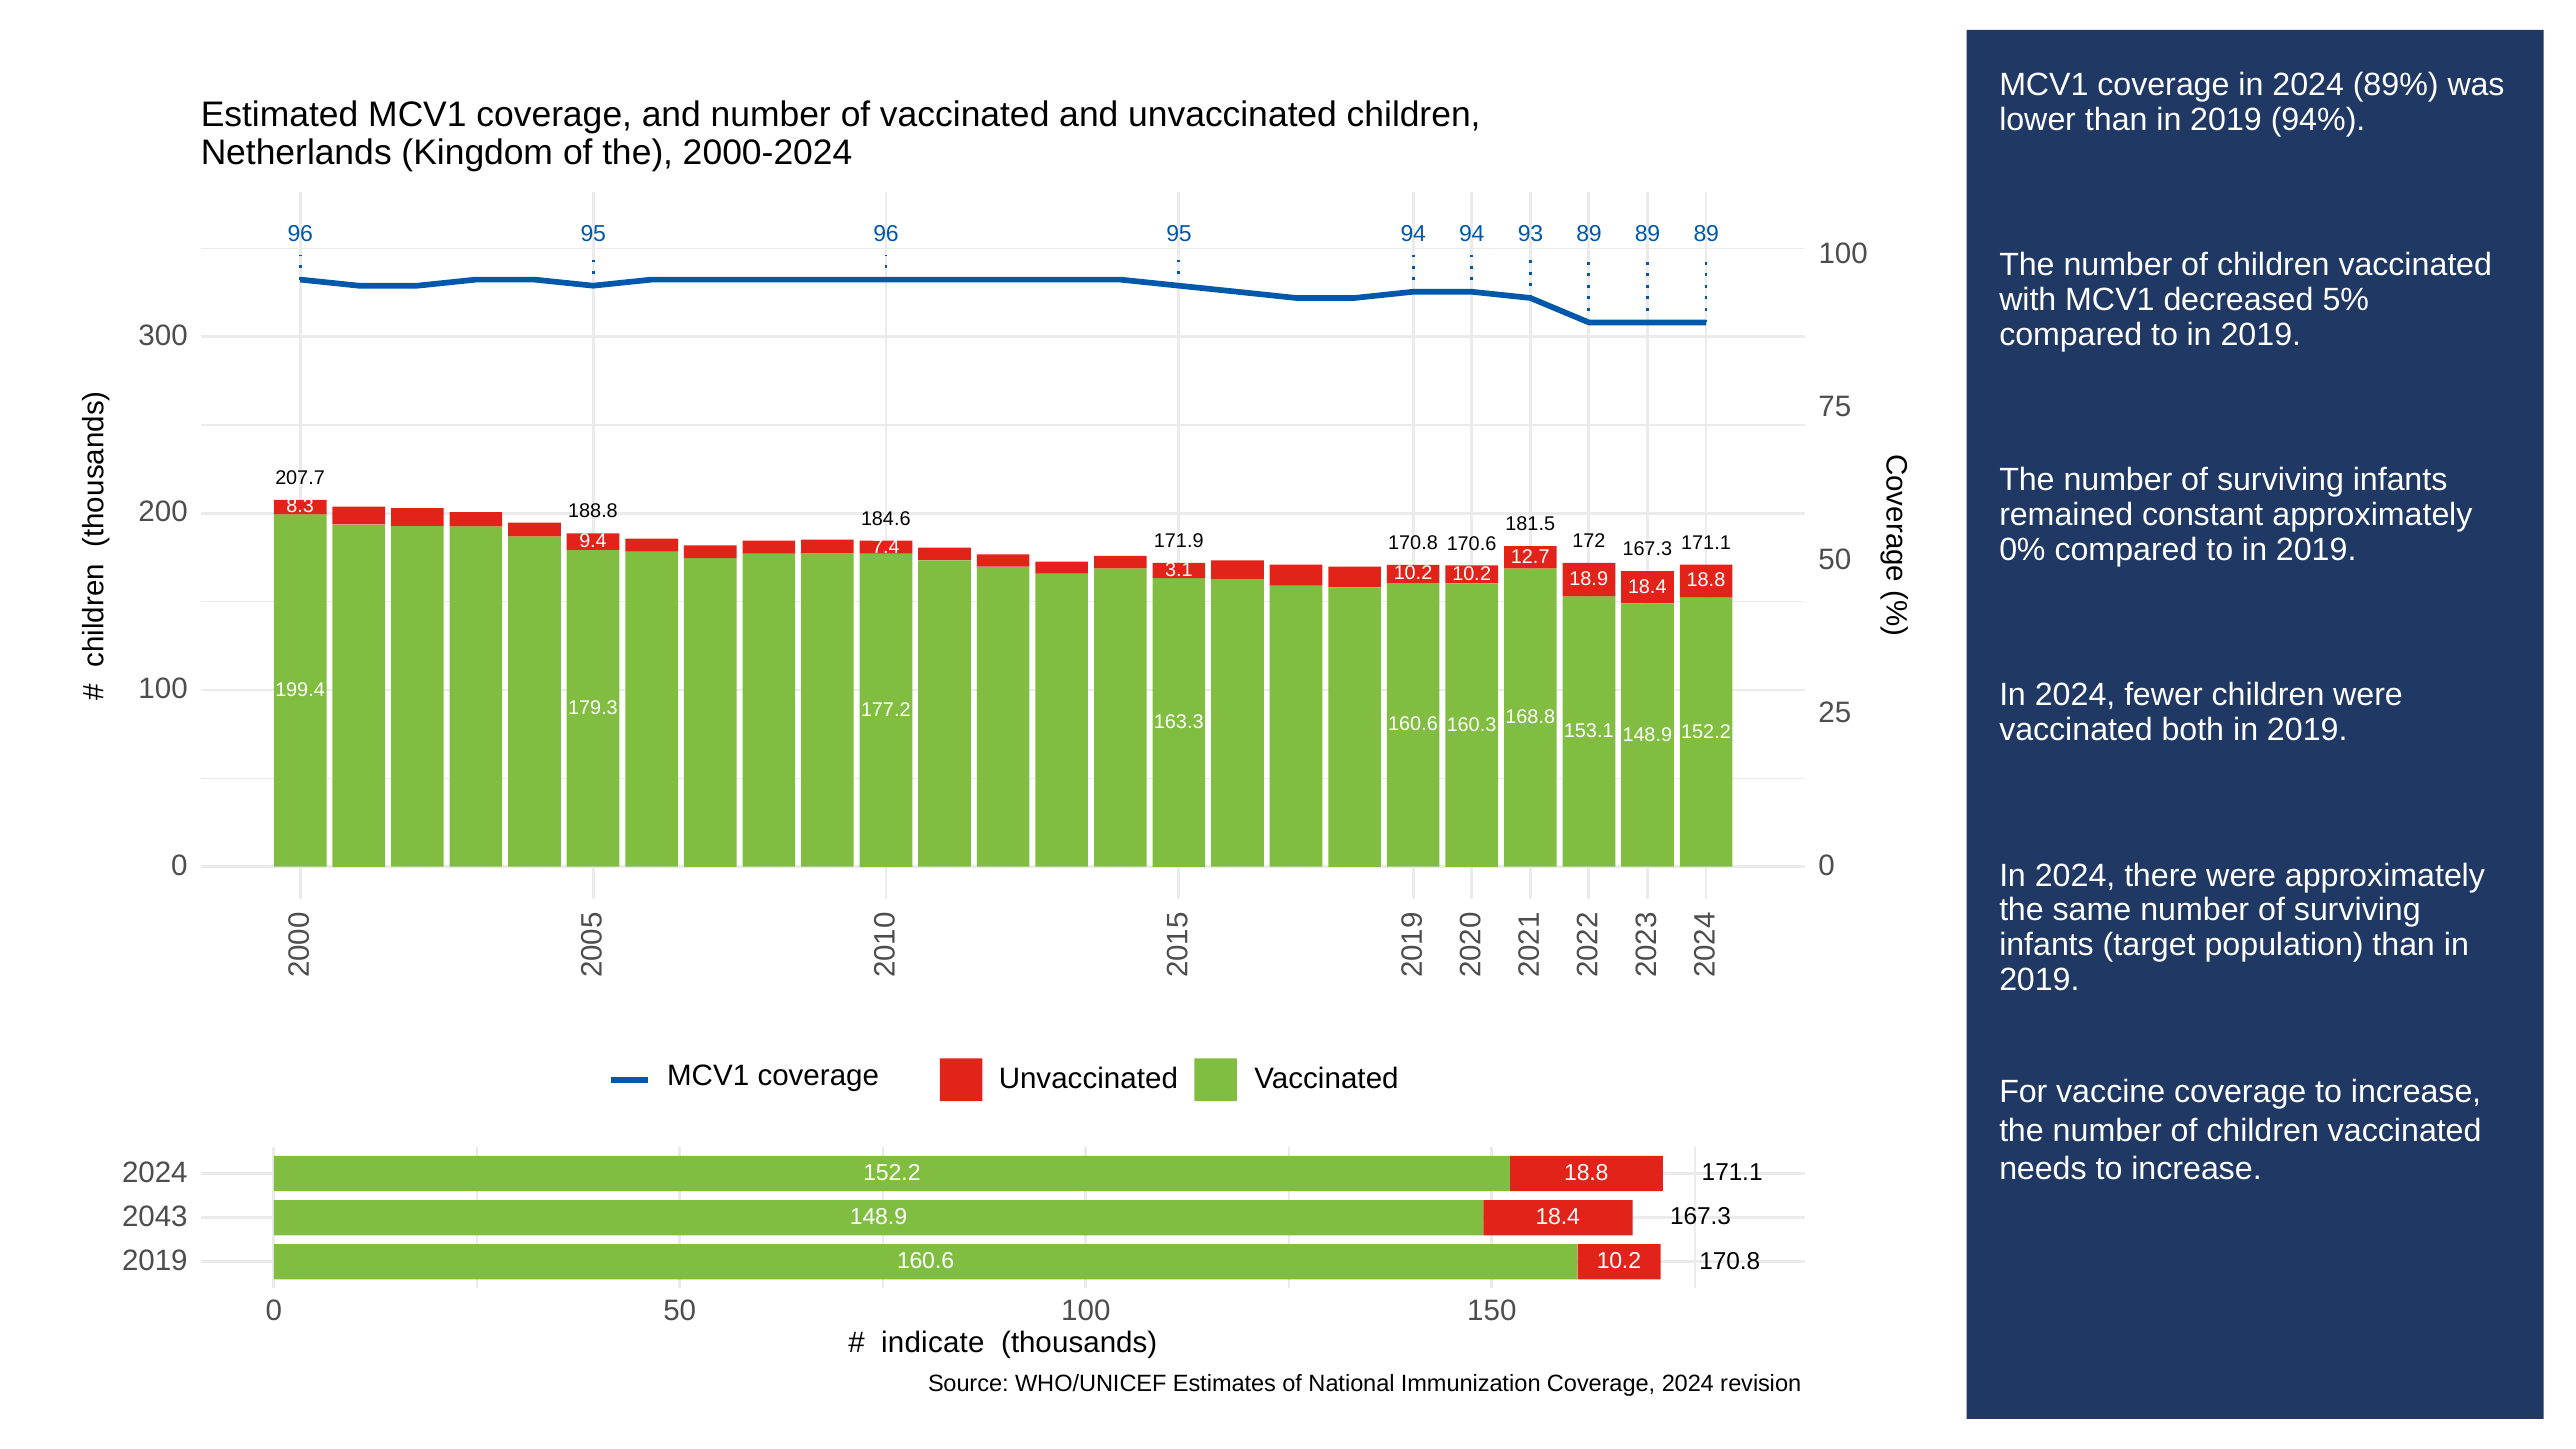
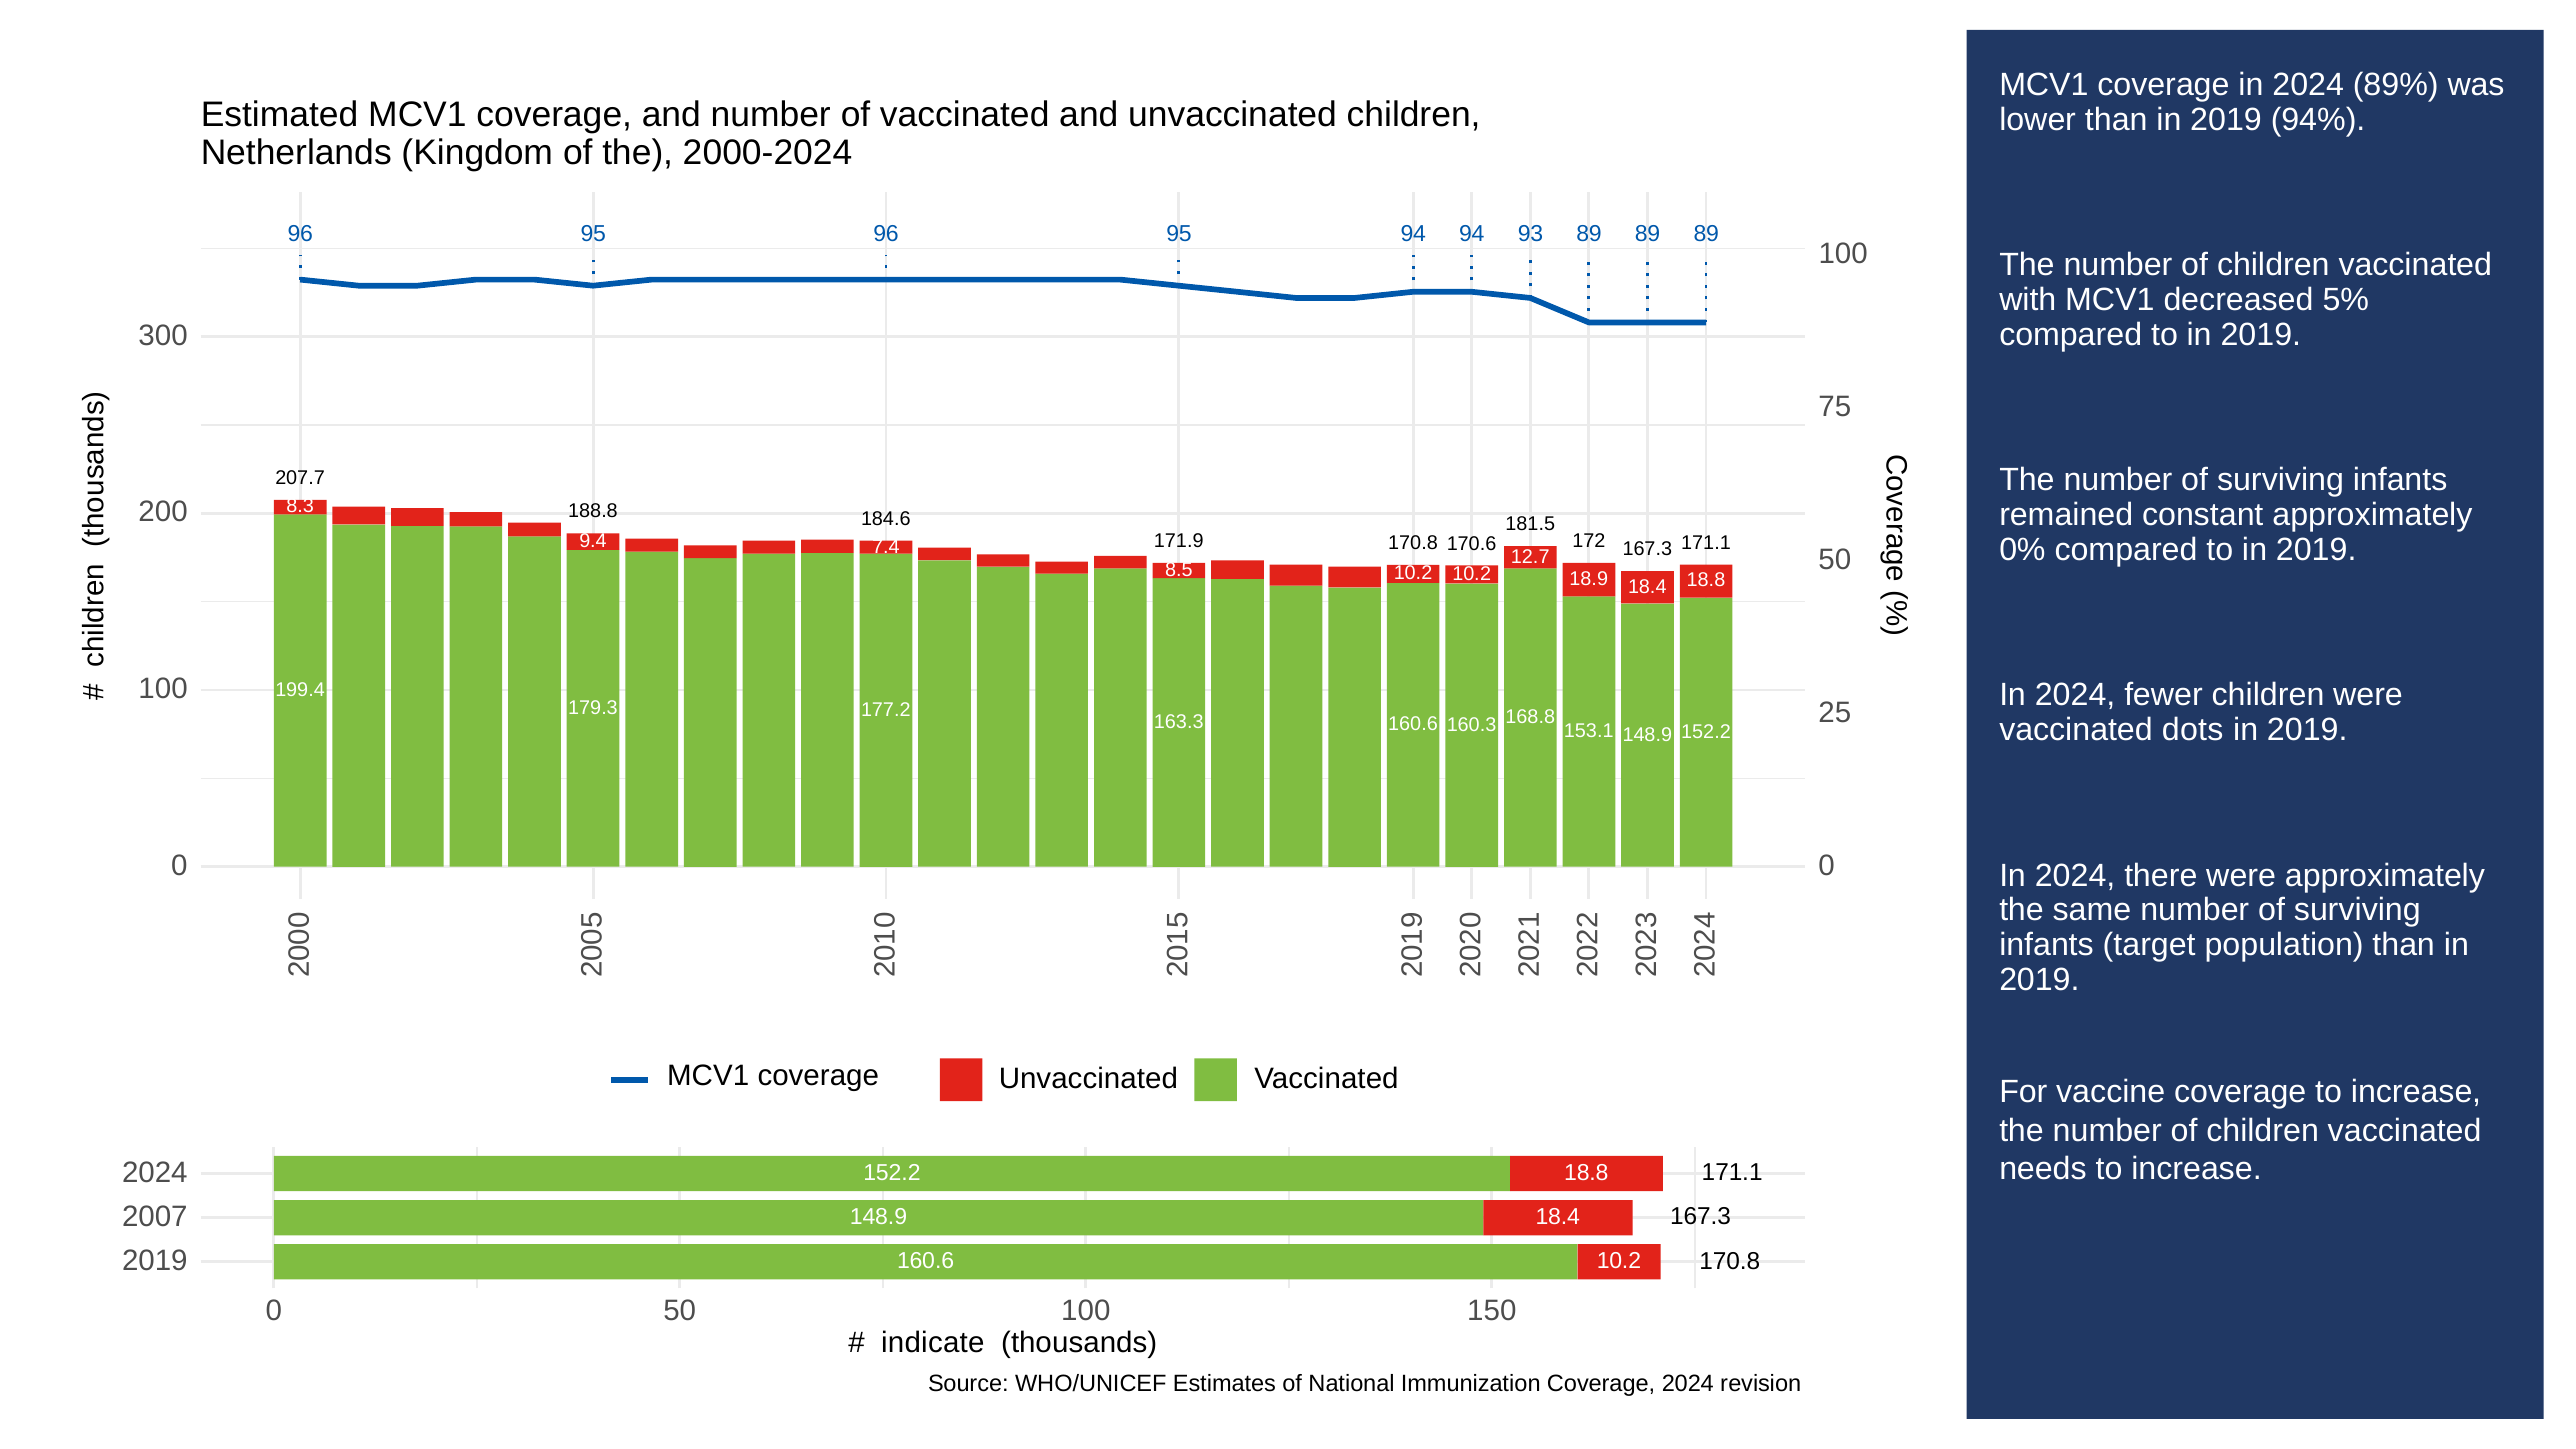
3.1: 3.1 -> 8.5
both: both -> dots
2043: 2043 -> 2007
